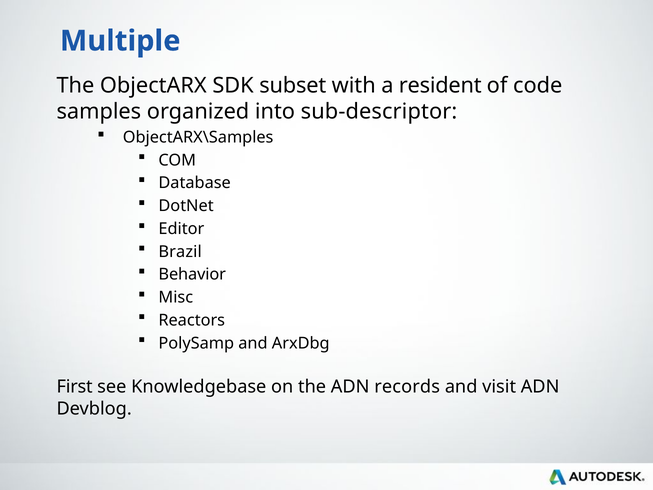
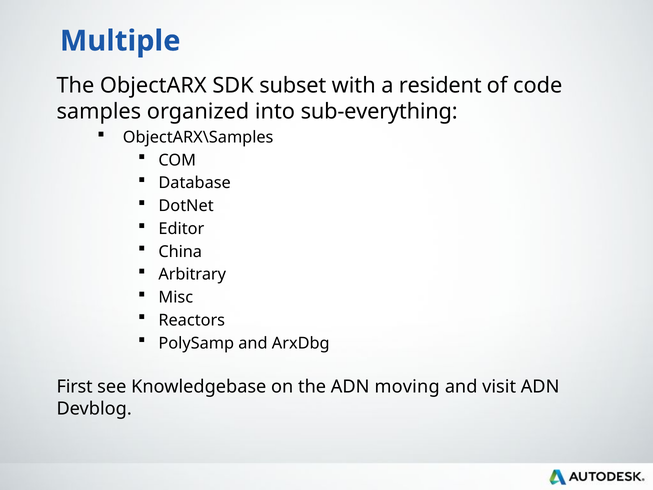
sub-descriptor: sub-descriptor -> sub-everything
Brazil: Brazil -> China
Behavior: Behavior -> Arbitrary
records: records -> moving
